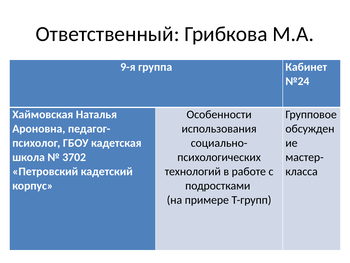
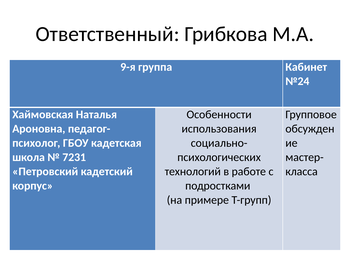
3702: 3702 -> 7231
